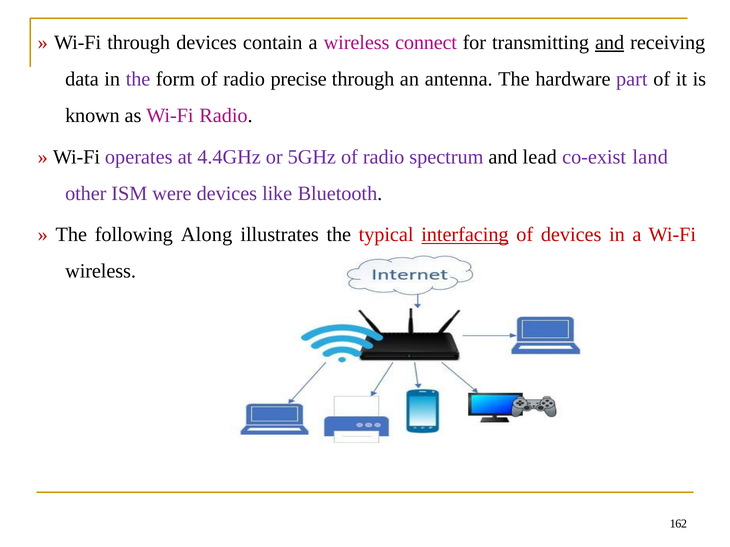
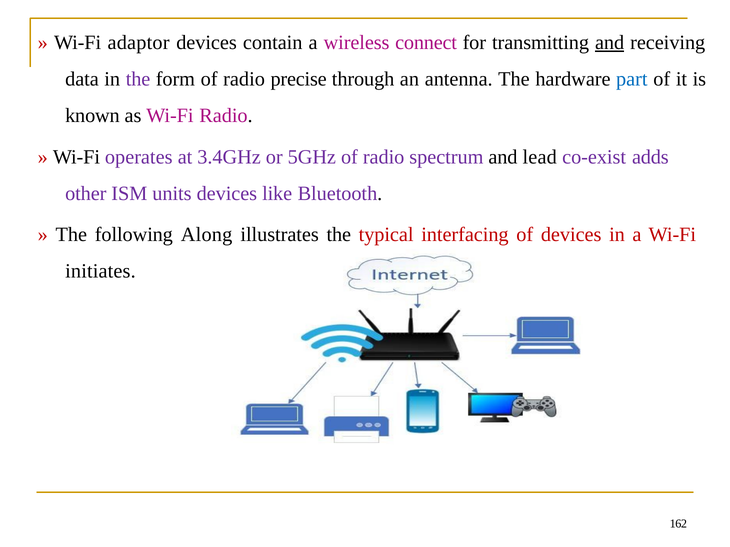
Wi-Fi through: through -> adaptor
part colour: purple -> blue
4.4GHz: 4.4GHz -> 3.4GHz
land: land -> adds
were: were -> units
interfacing underline: present -> none
wireless at (101, 271): wireless -> initiates
